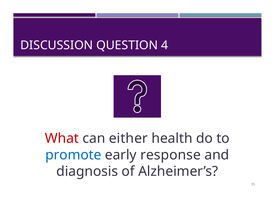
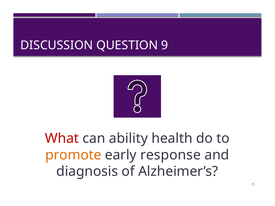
4: 4 -> 9
either: either -> ability
promote colour: blue -> orange
